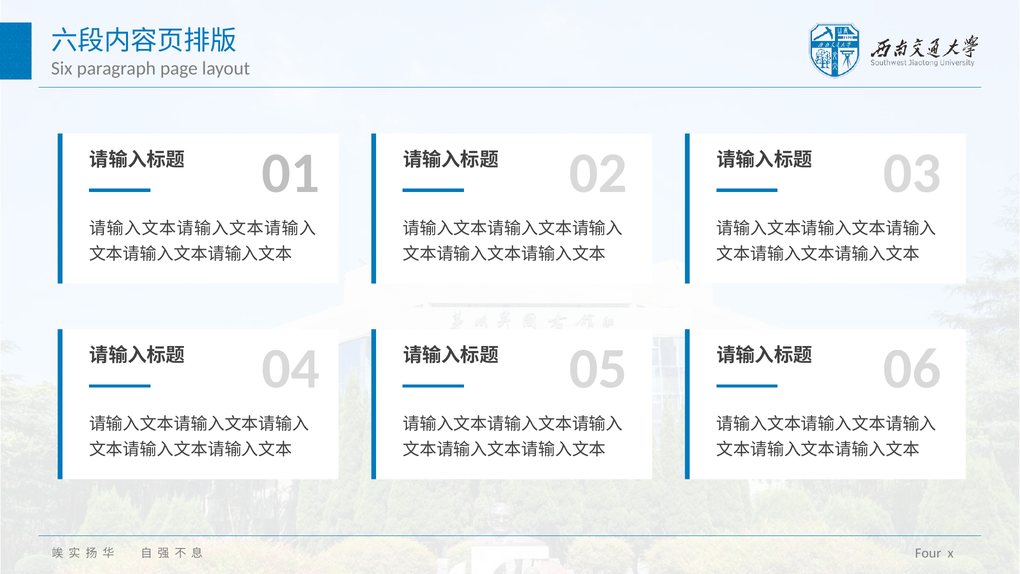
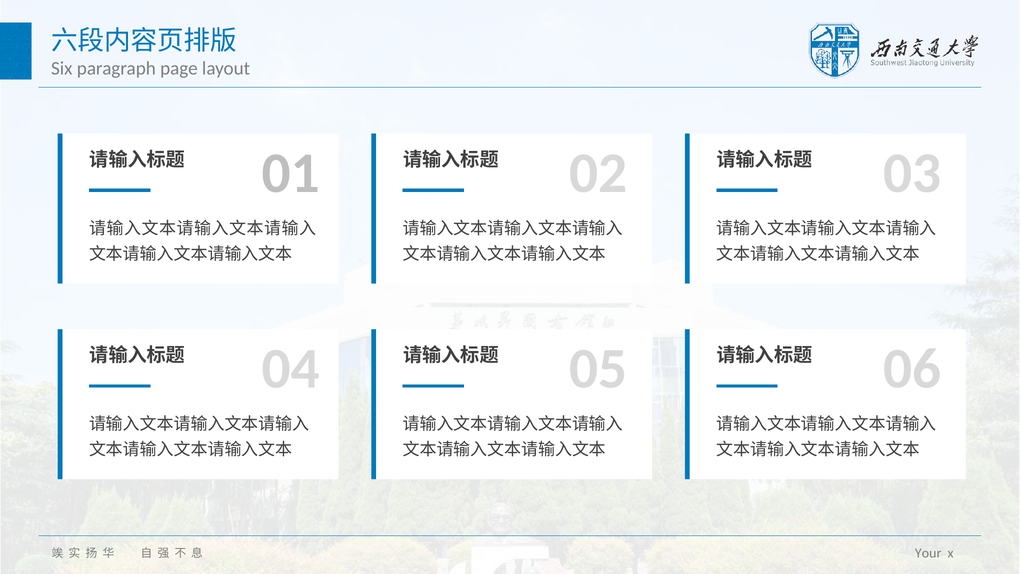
Four: Four -> Your
